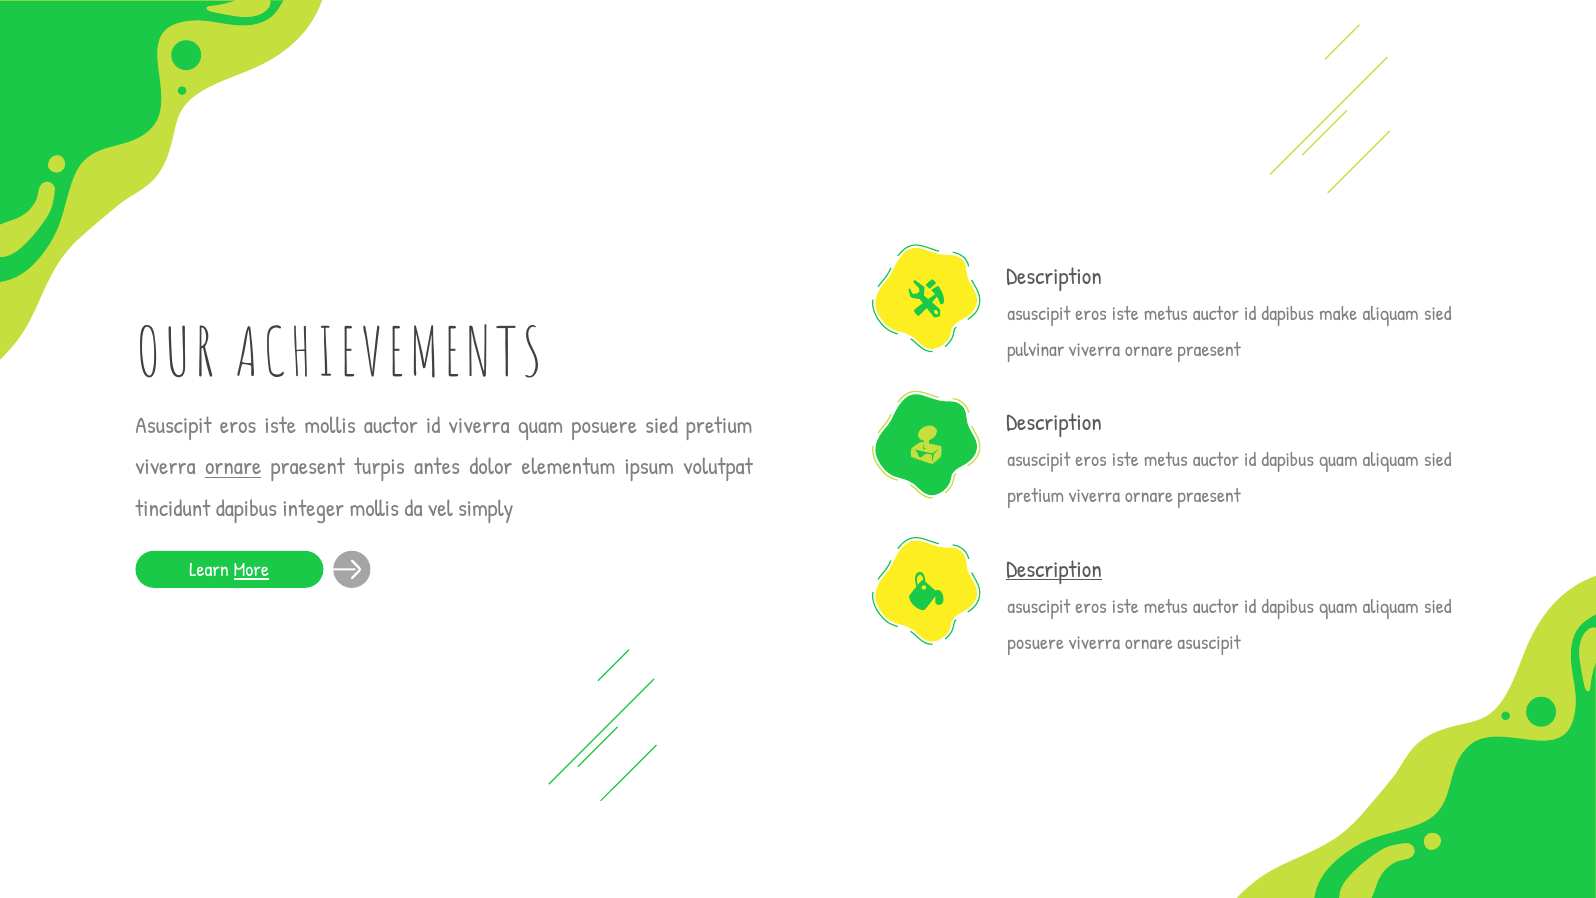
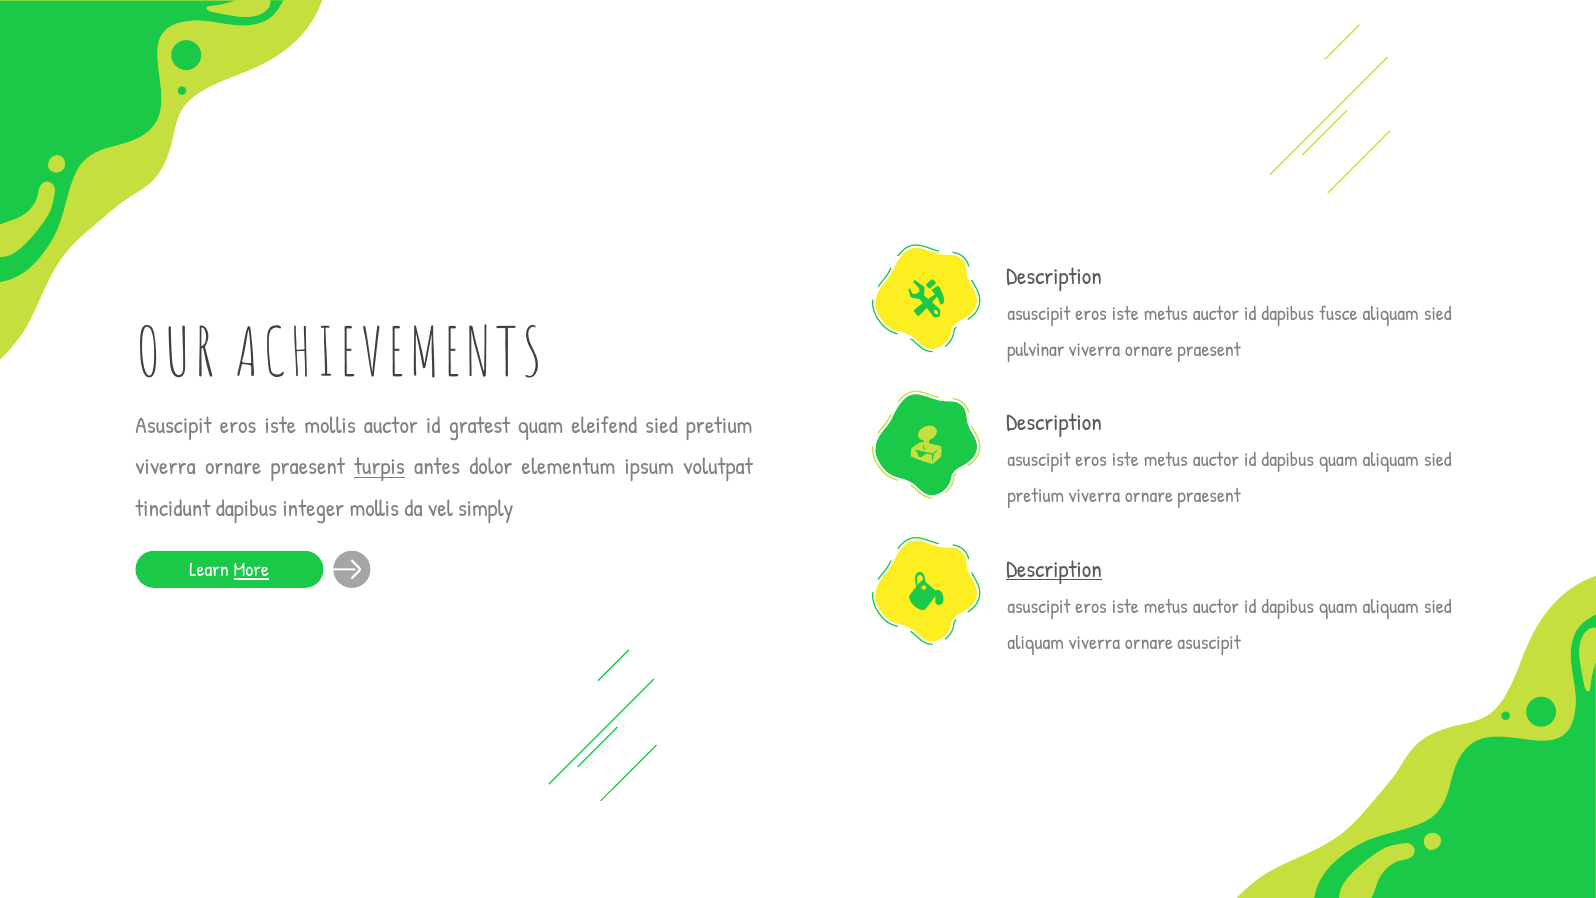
make: make -> fusce
id viverra: viverra -> gratest
quam posuere: posuere -> eleifend
ornare at (233, 467) underline: present -> none
turpis underline: none -> present
posuere at (1036, 642): posuere -> aliquam
